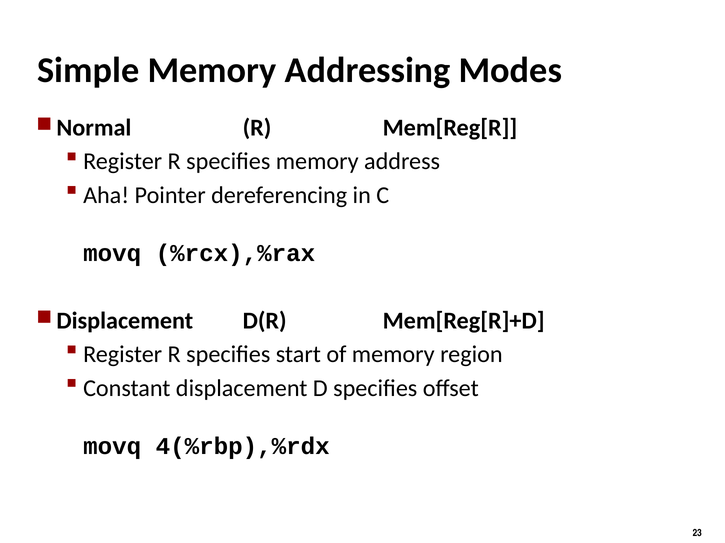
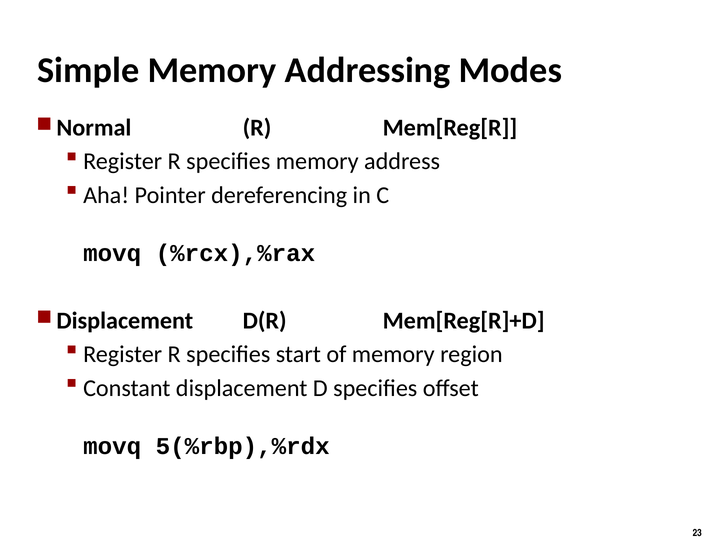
4(%rbp),%rdx: 4(%rbp),%rdx -> 5(%rbp),%rdx
